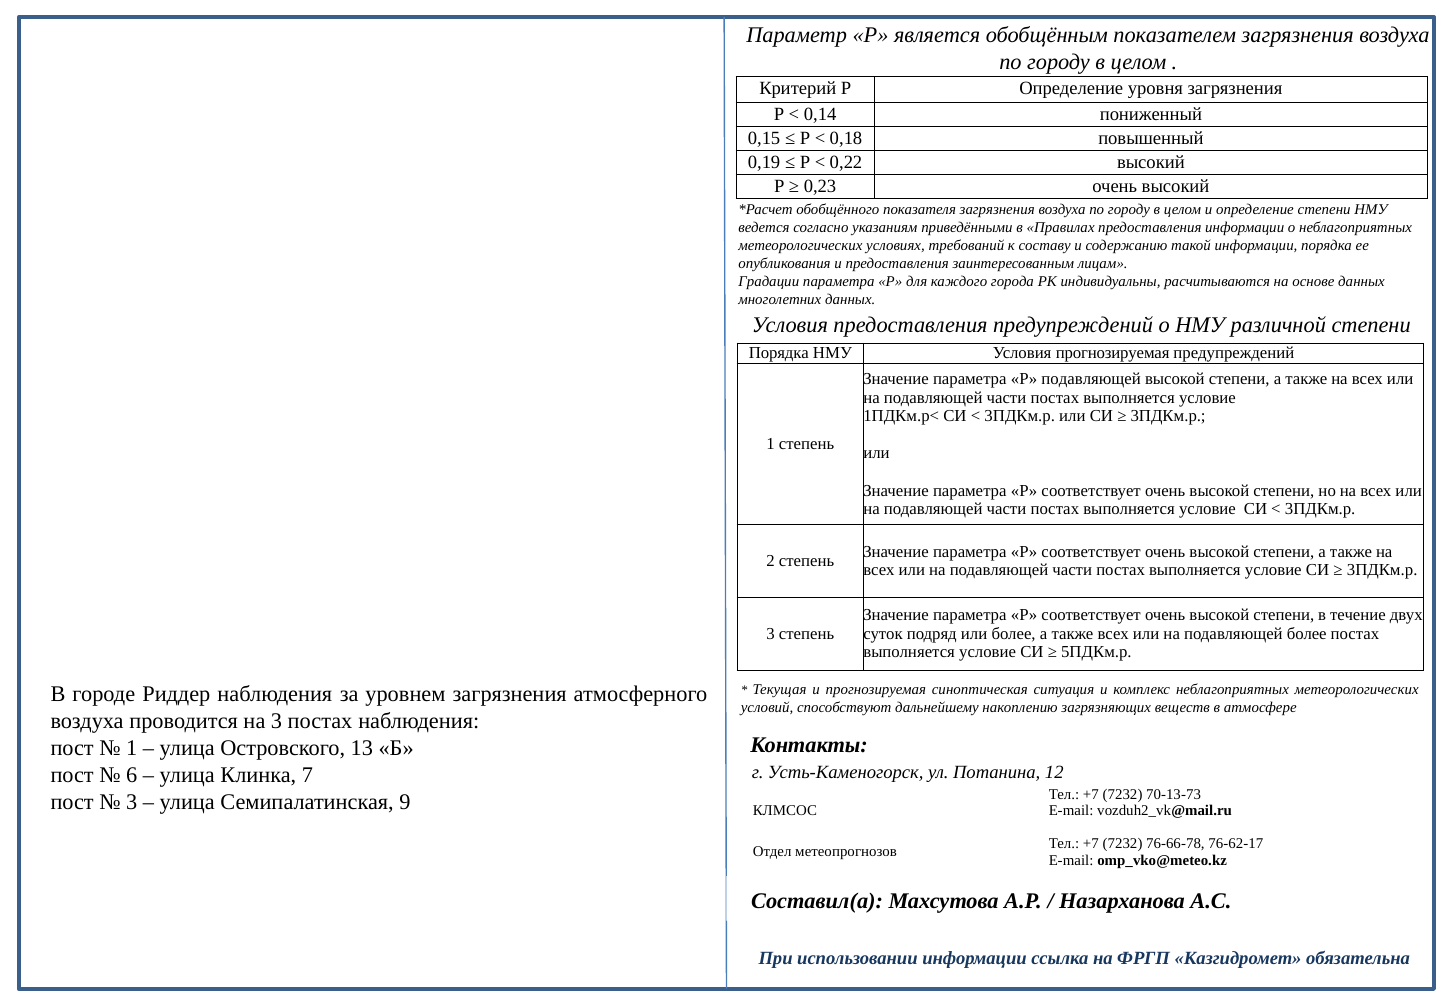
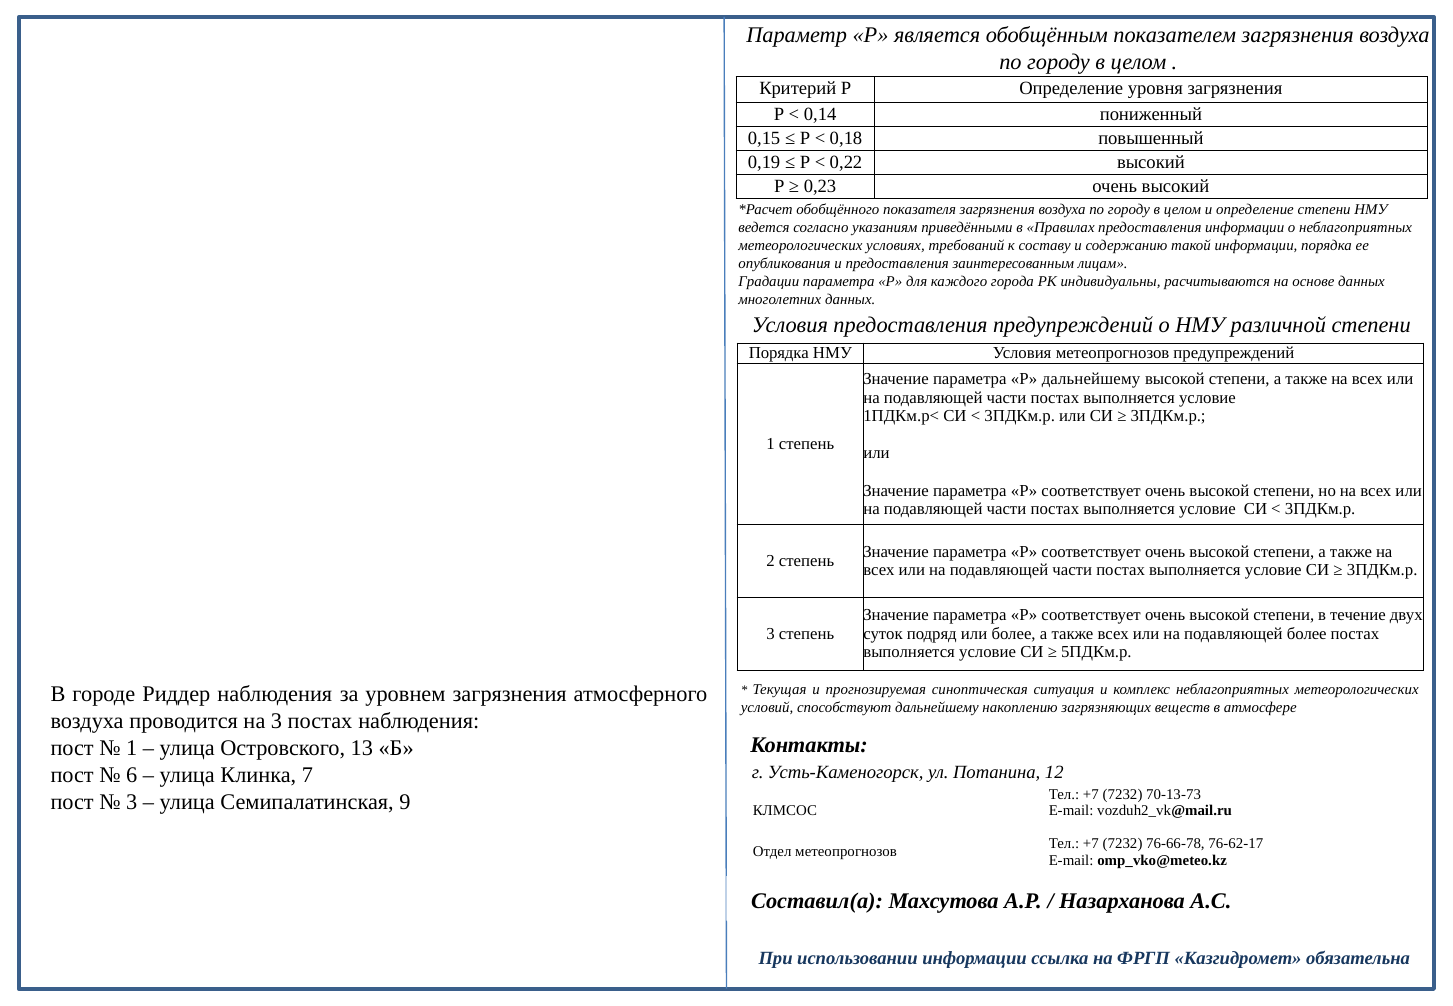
Условия прогнозируемая: прогнозируемая -> метеопрогнозов
Р подавляющей: подавляющей -> дальнейшему
